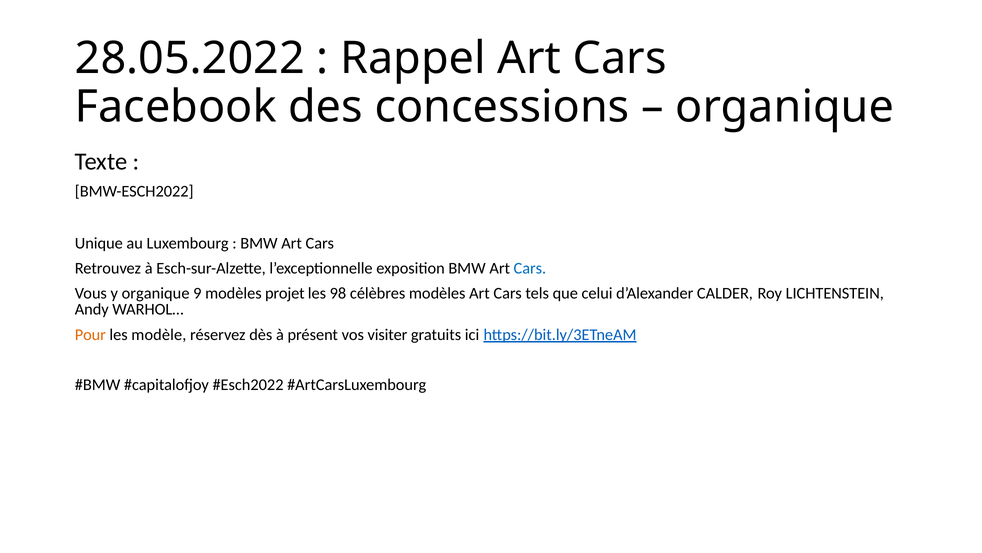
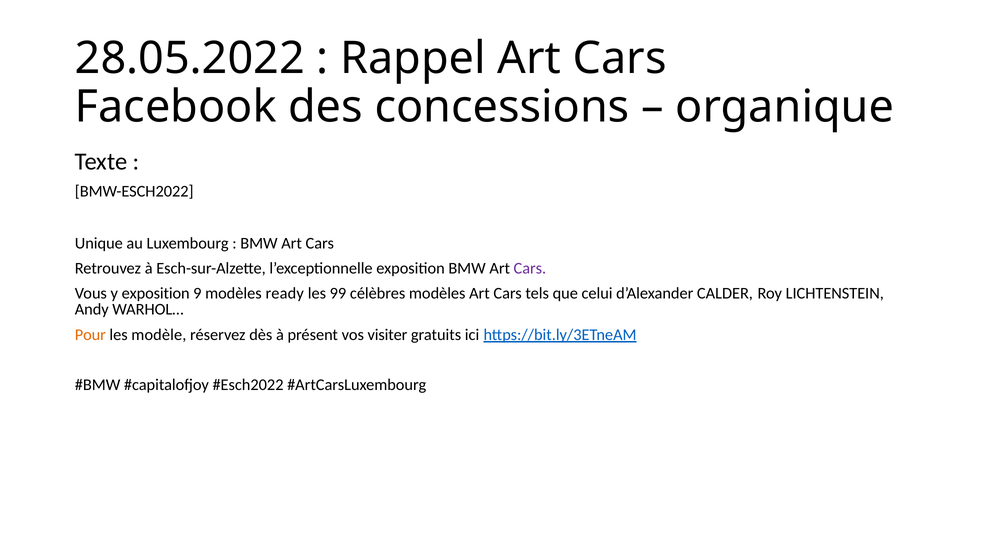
Cars at (530, 268) colour: blue -> purple
y organique: organique -> exposition
projet: projet -> ready
98: 98 -> 99
